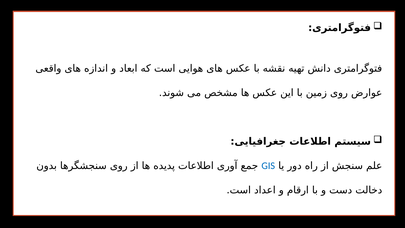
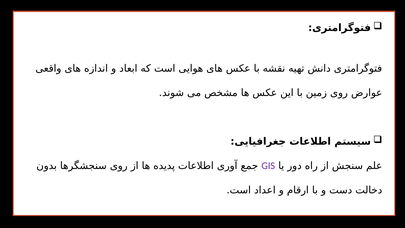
GIS colour: blue -> purple
